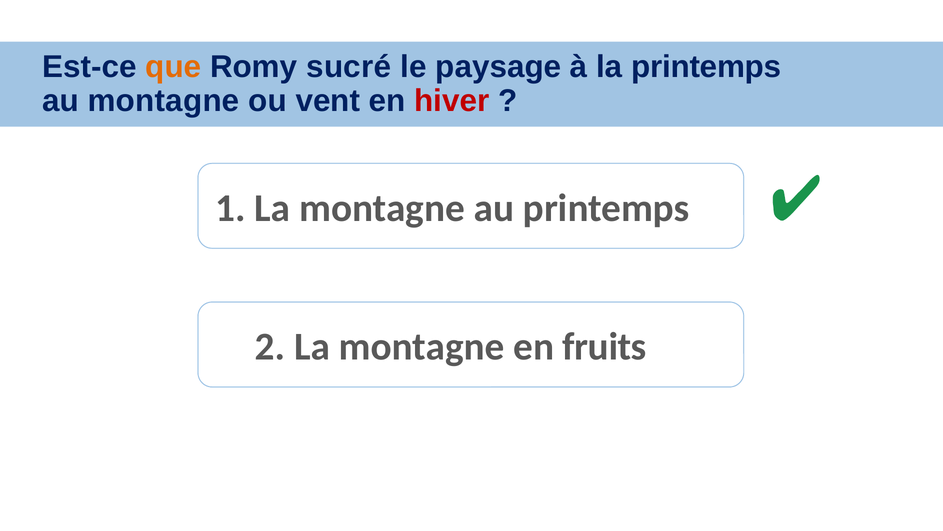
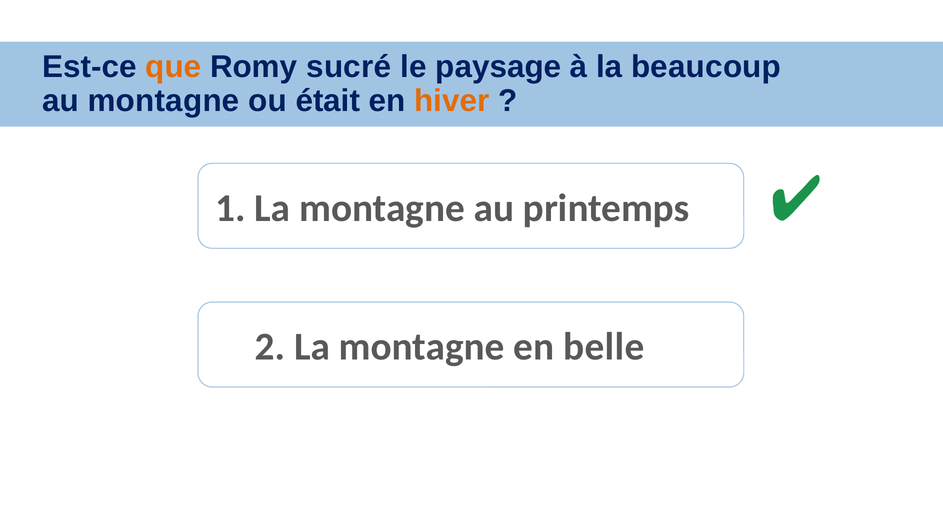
la printemps: printemps -> beaucoup
vent: vent -> était
hiver colour: red -> orange
fruits: fruits -> belle
